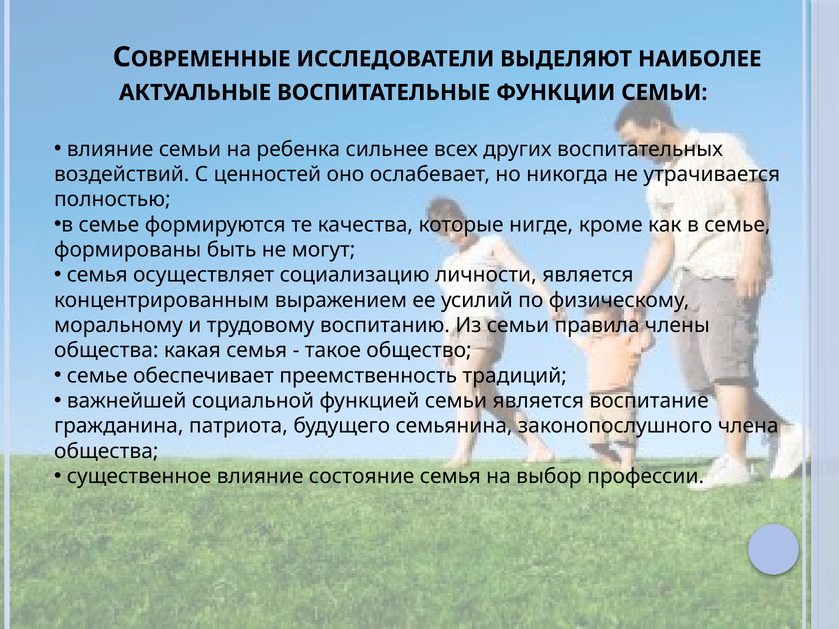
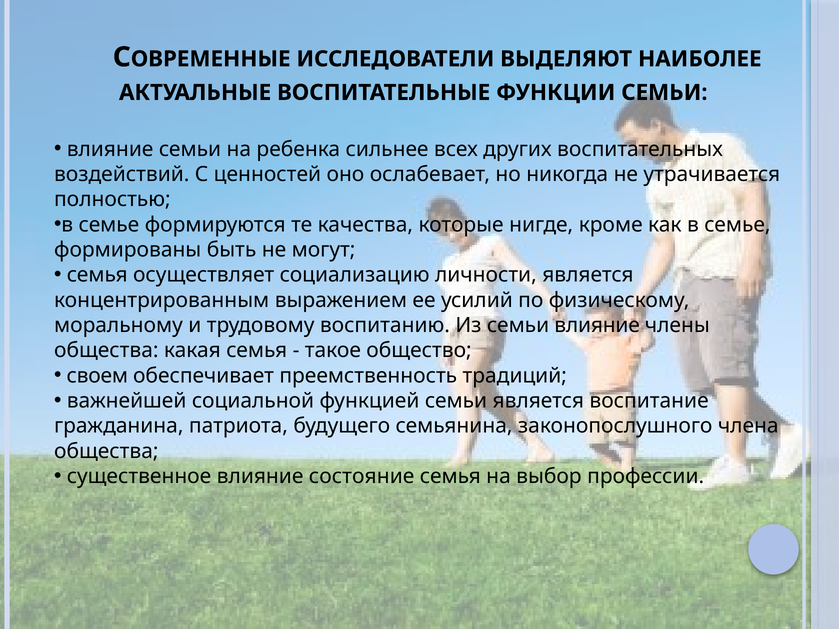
семьи правила: правила -> влияние
семье at (97, 376): семье -> своем
